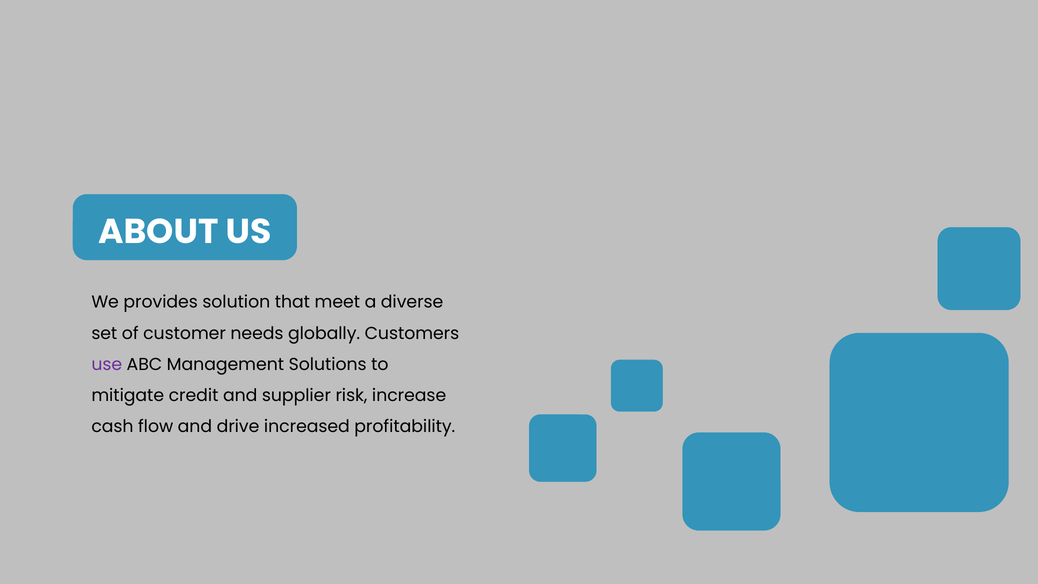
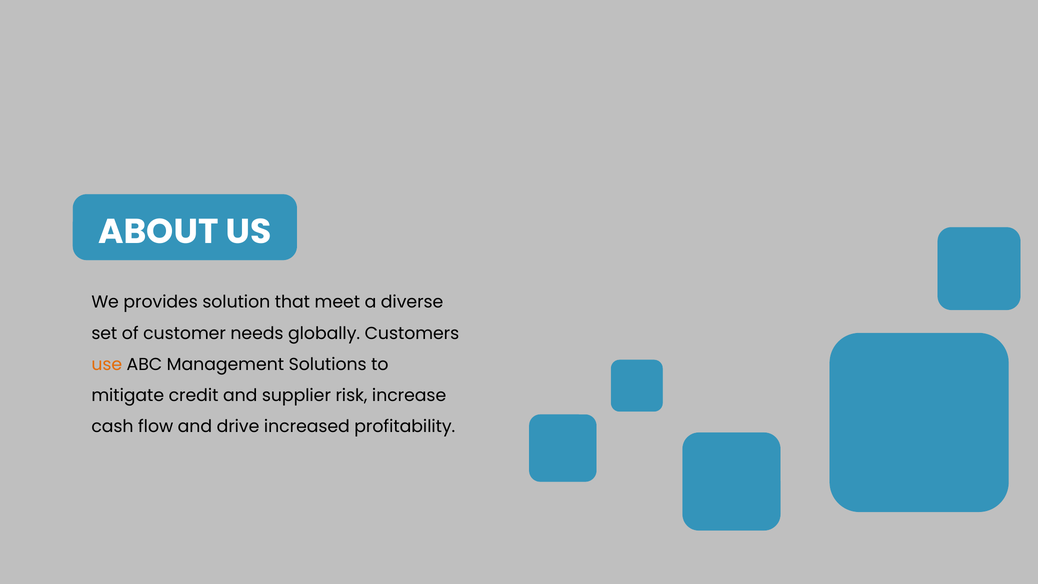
use colour: purple -> orange
